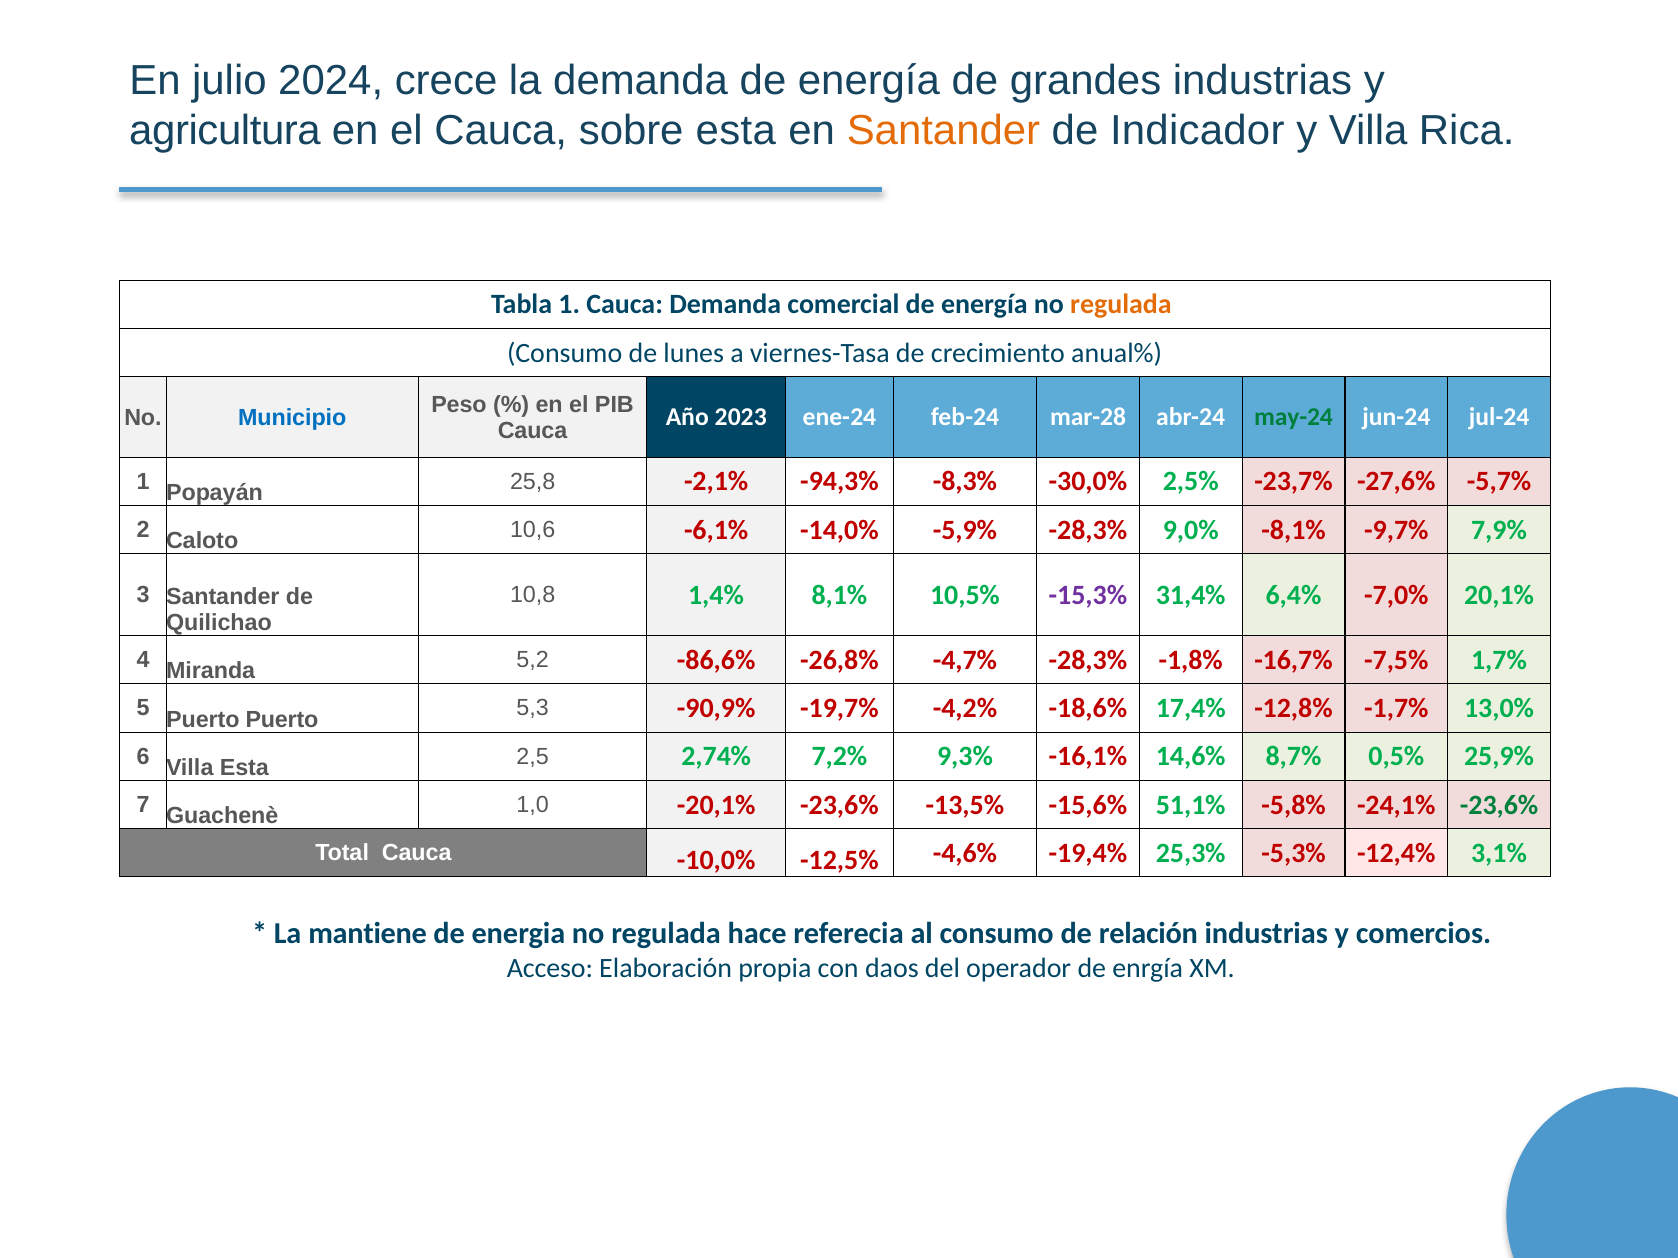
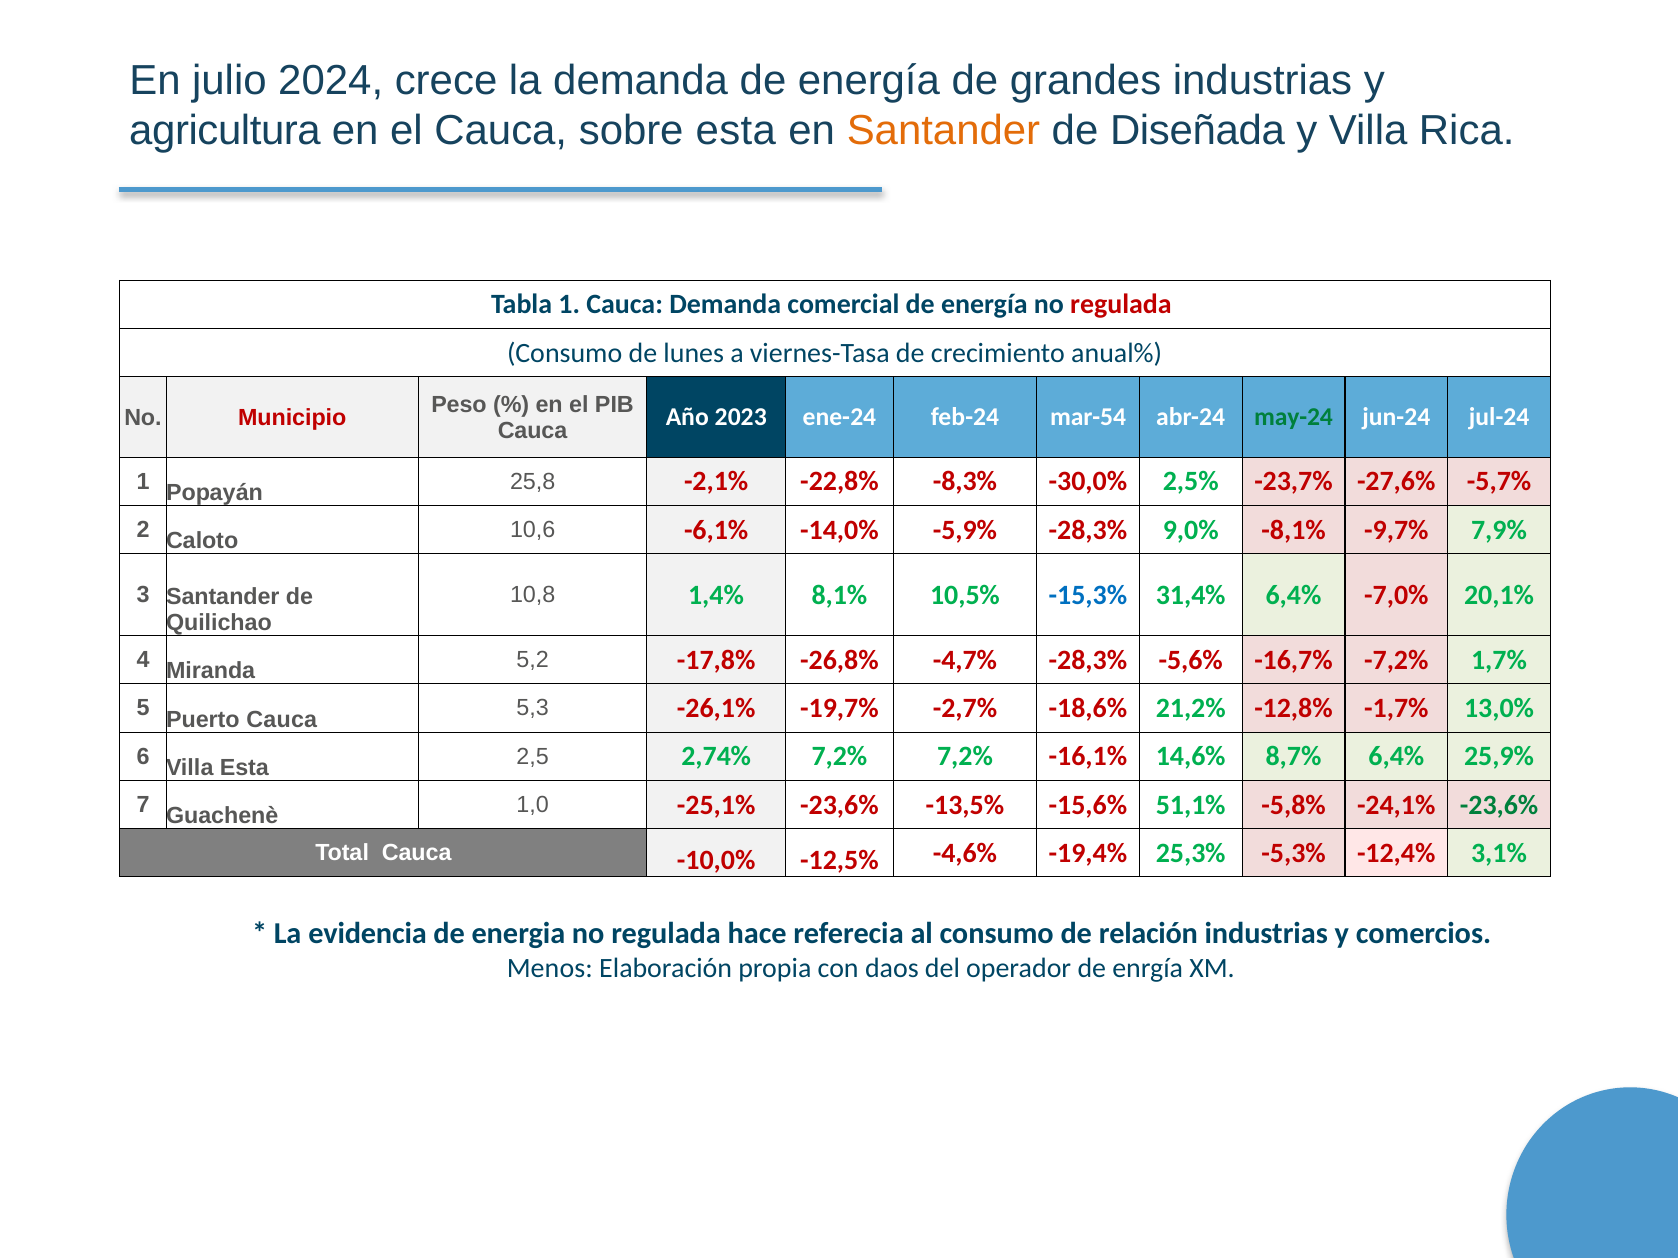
Indicador: Indicador -> Diseñada
regulada at (1121, 305) colour: orange -> red
Municipio colour: blue -> red
mar-28: mar-28 -> mar-54
-94,3%: -94,3% -> -22,8%
-15,3% colour: purple -> blue
-86,6%: -86,6% -> -17,8%
-1,8%: -1,8% -> -5,6%
-7,5%: -7,5% -> -7,2%
Puerto Puerto: Puerto -> Cauca
-90,9%: -90,9% -> -26,1%
-4,2%: -4,2% -> -2,7%
17,4%: 17,4% -> 21,2%
7,2% 9,3%: 9,3% -> 7,2%
8,7% 0,5%: 0,5% -> 6,4%
-20,1%: -20,1% -> -25,1%
mantiene: mantiene -> evidencia
Acceso: Acceso -> Menos
